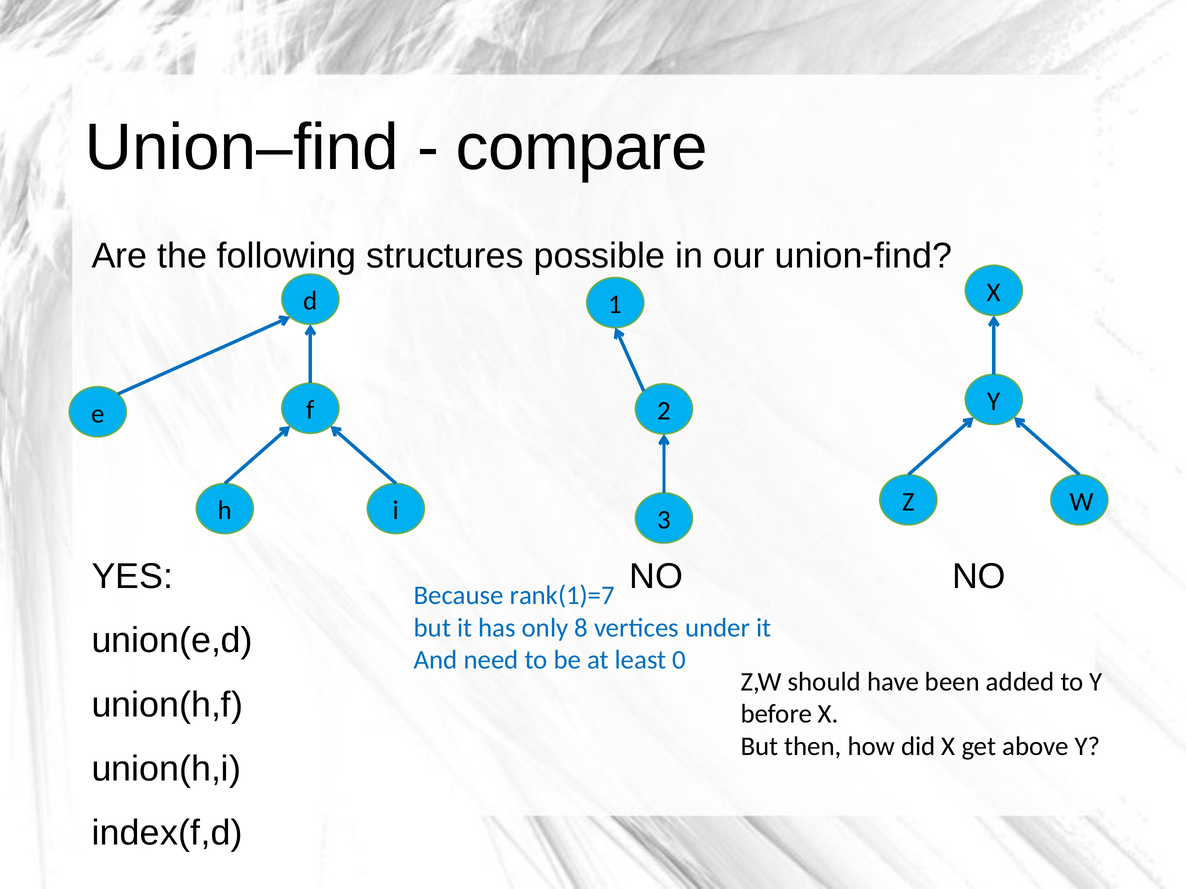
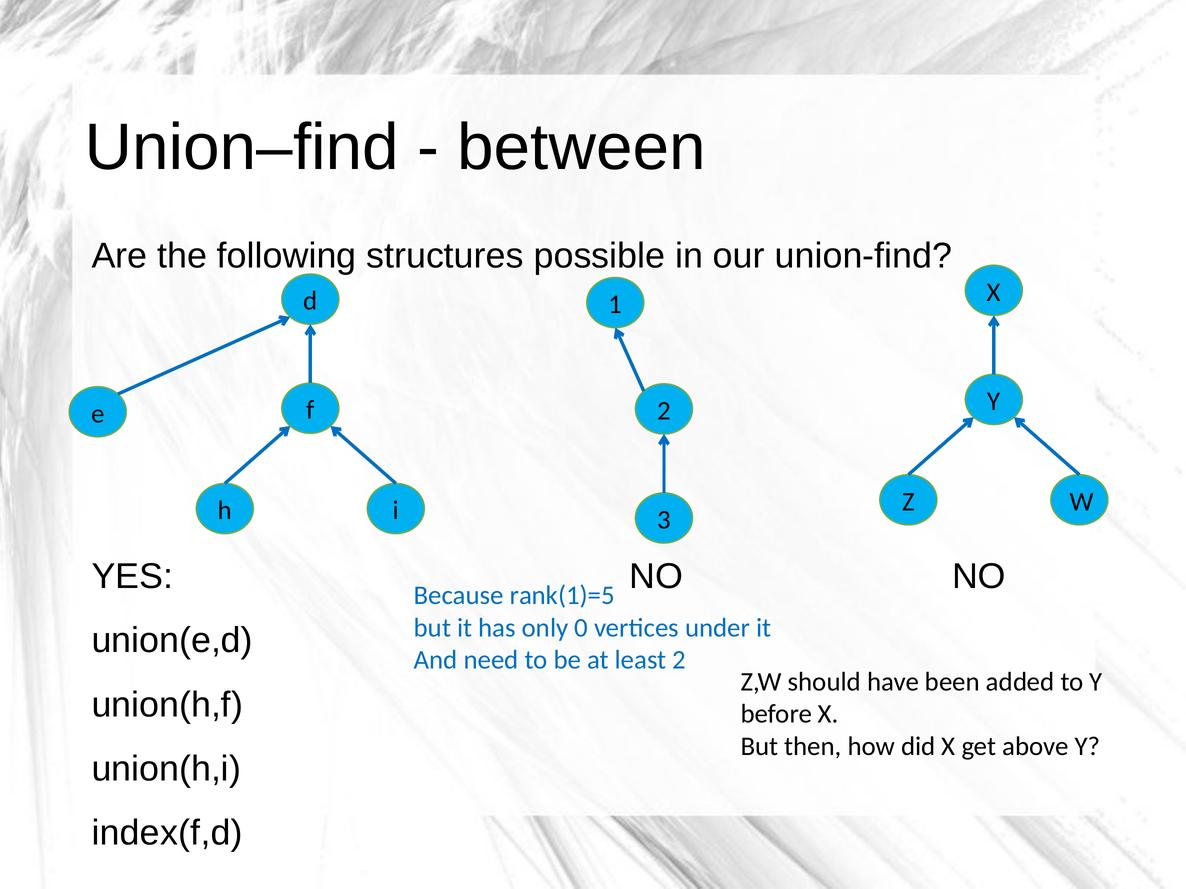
compare: compare -> between
rank(1)=7: rank(1)=7 -> rank(1)=5
8: 8 -> 0
least 0: 0 -> 2
